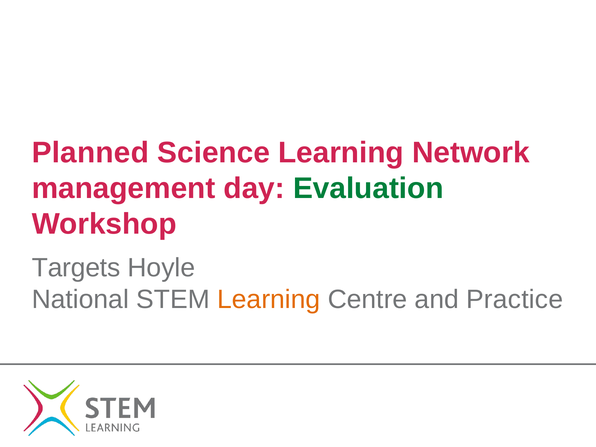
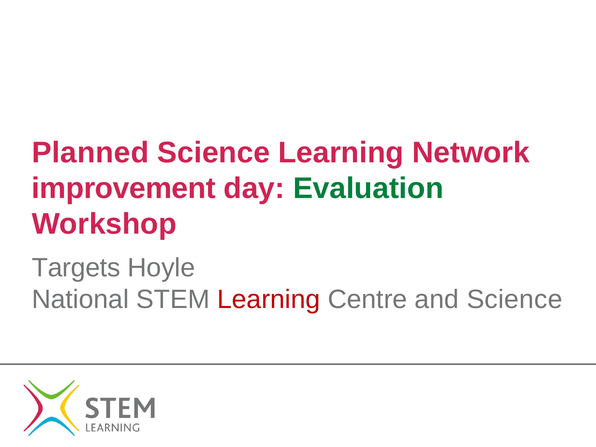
management: management -> improvement
Learning at (269, 300) colour: orange -> red
and Practice: Practice -> Science
